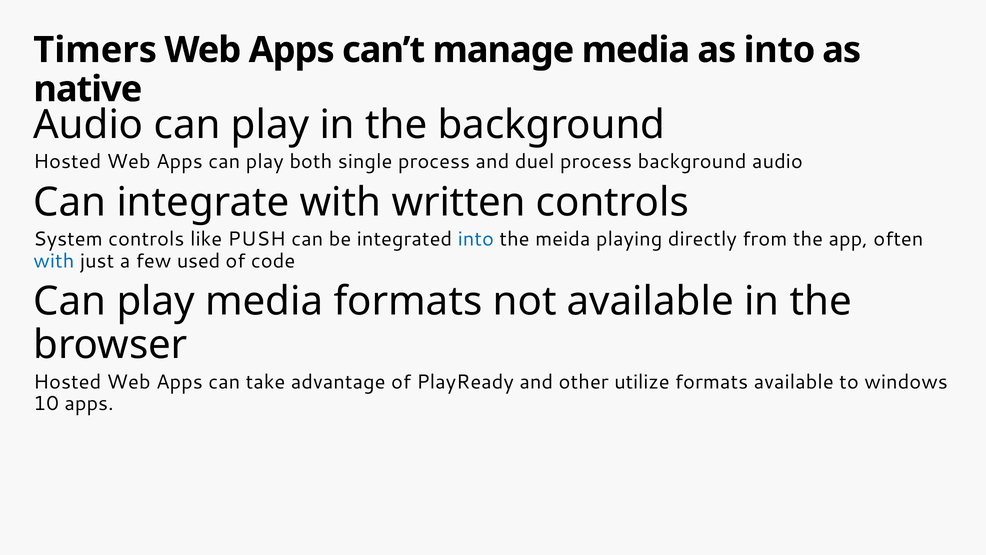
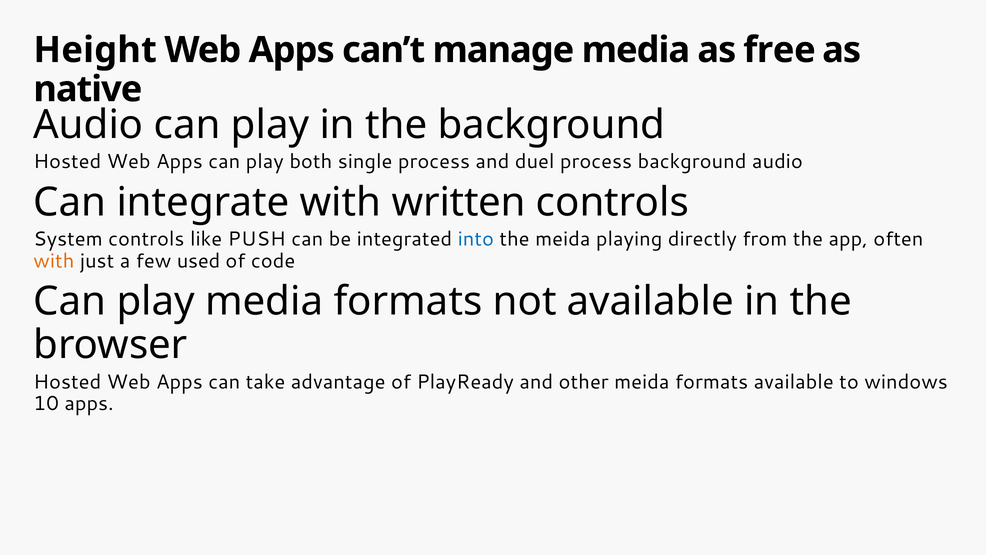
Timers: Timers -> Height
as into: into -> free
with at (54, 261) colour: blue -> orange
other utilize: utilize -> meida
